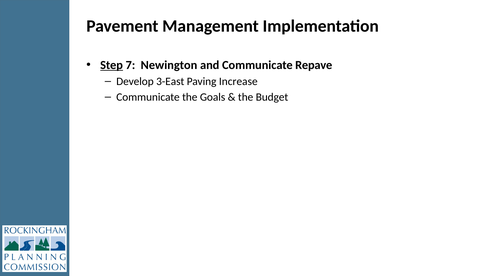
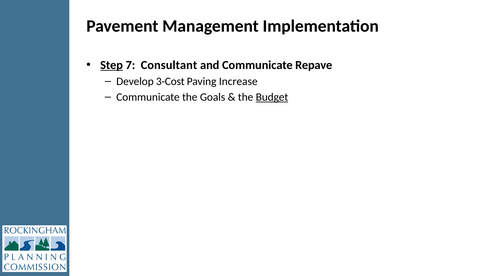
Newington: Newington -> Consultant
3-East: 3-East -> 3-Cost
Budget underline: none -> present
